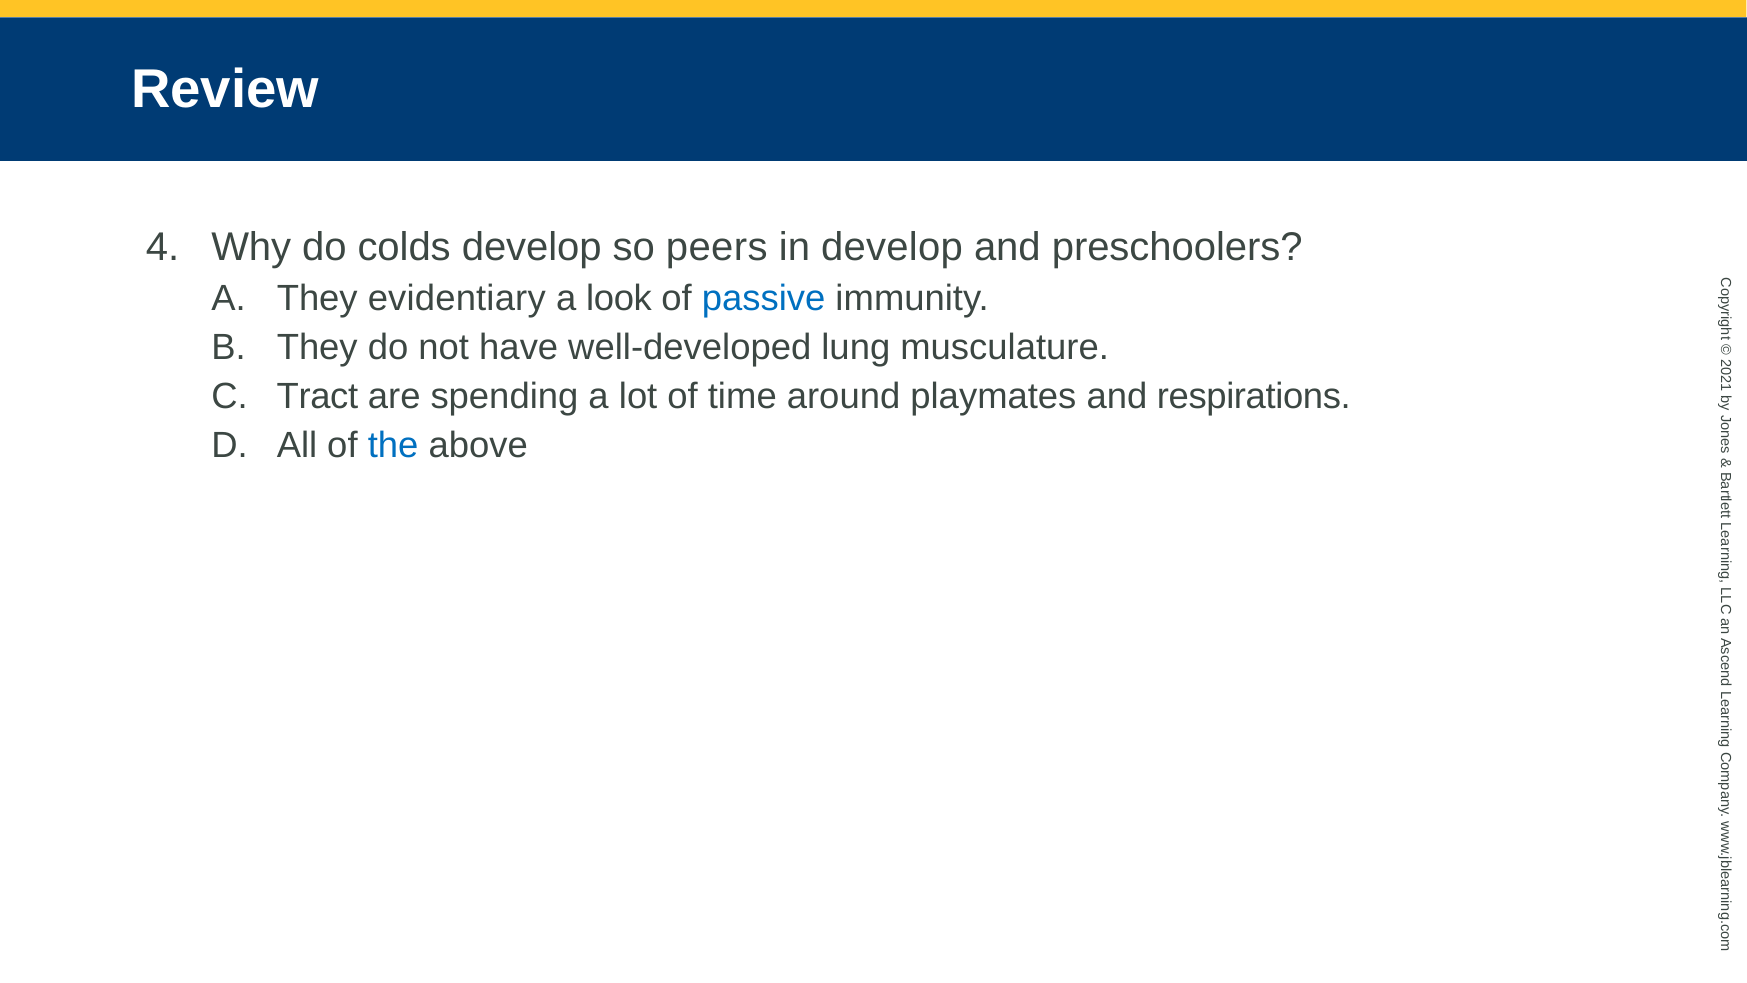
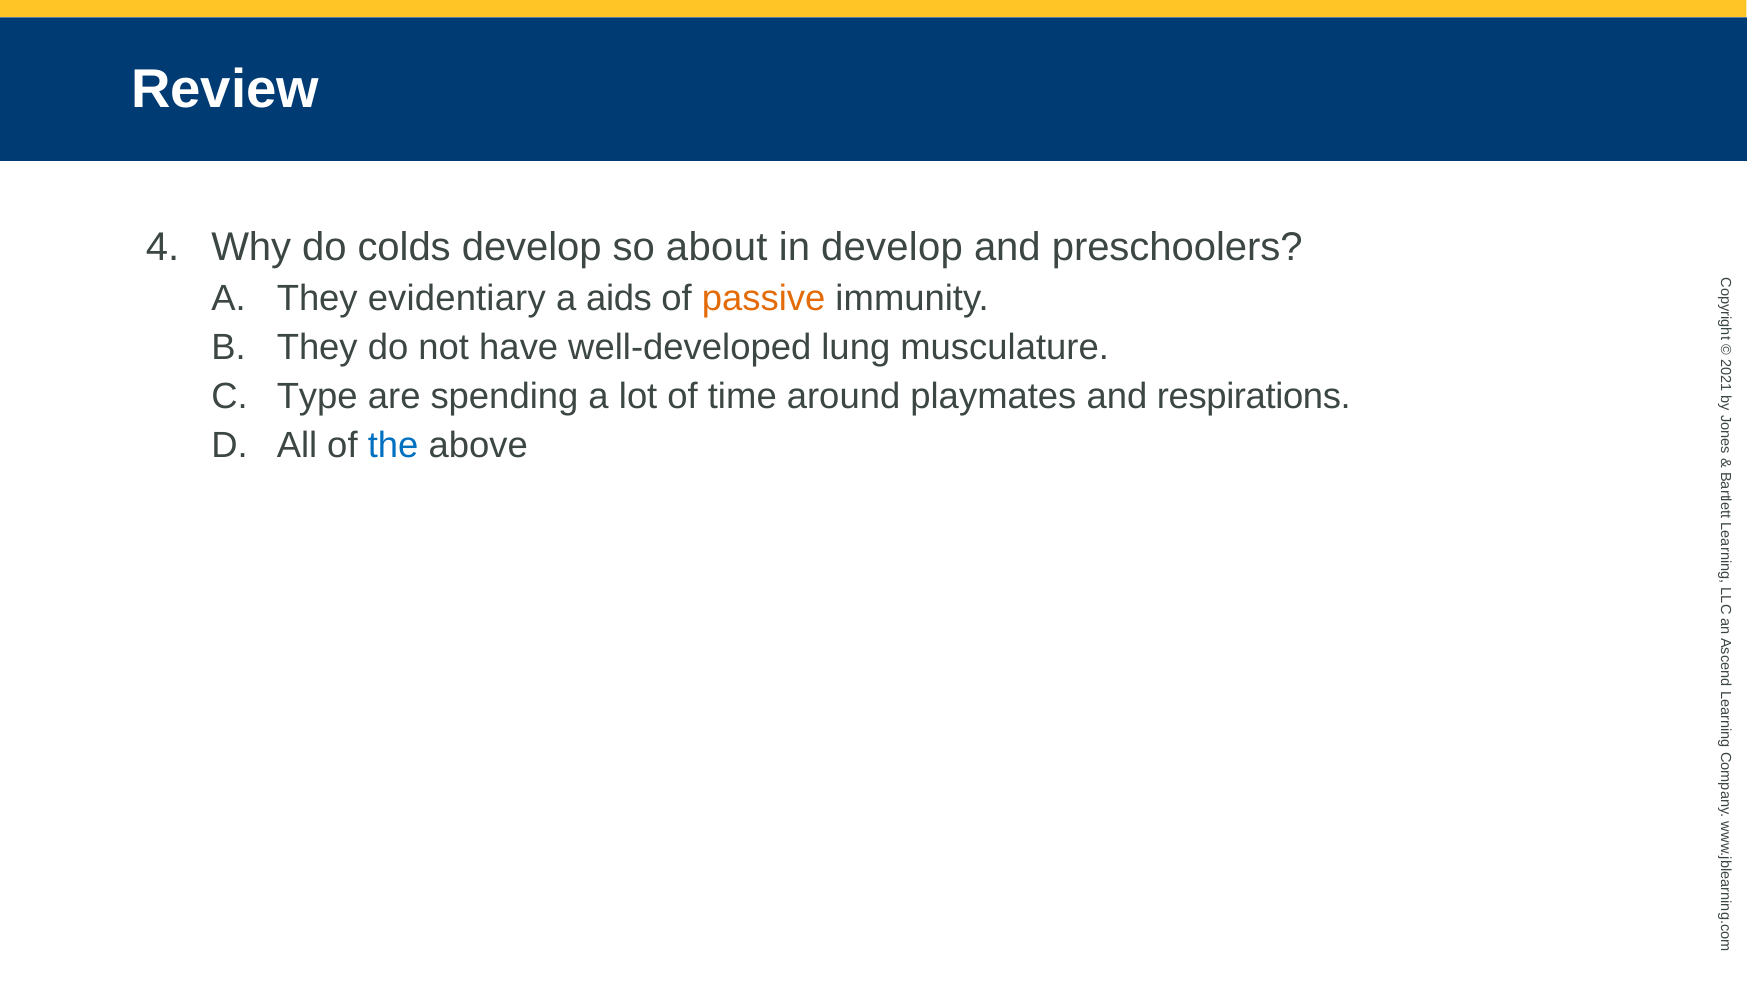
peers: peers -> about
look: look -> aids
passive colour: blue -> orange
Tract: Tract -> Type
